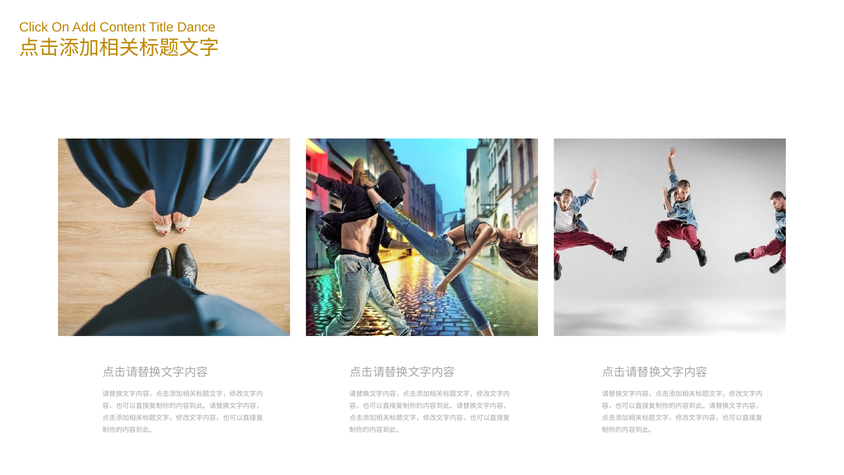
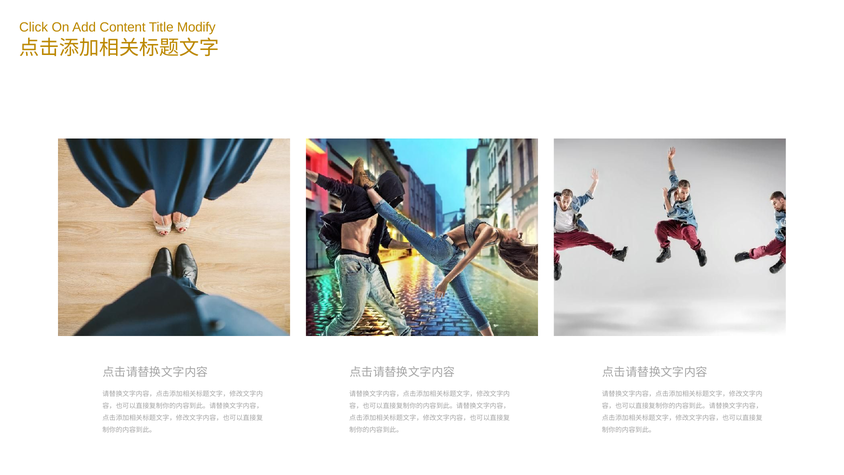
Dance: Dance -> Modify
